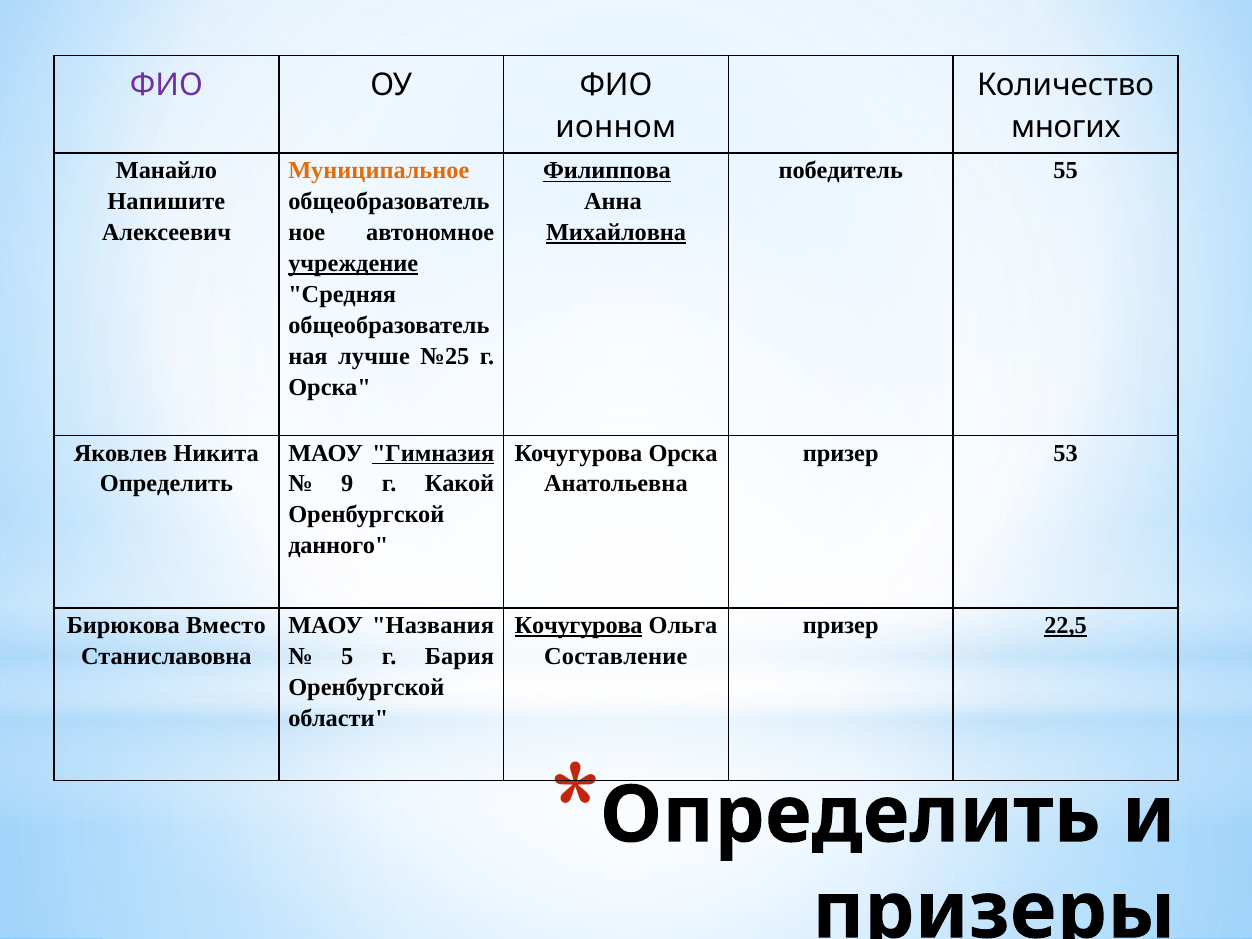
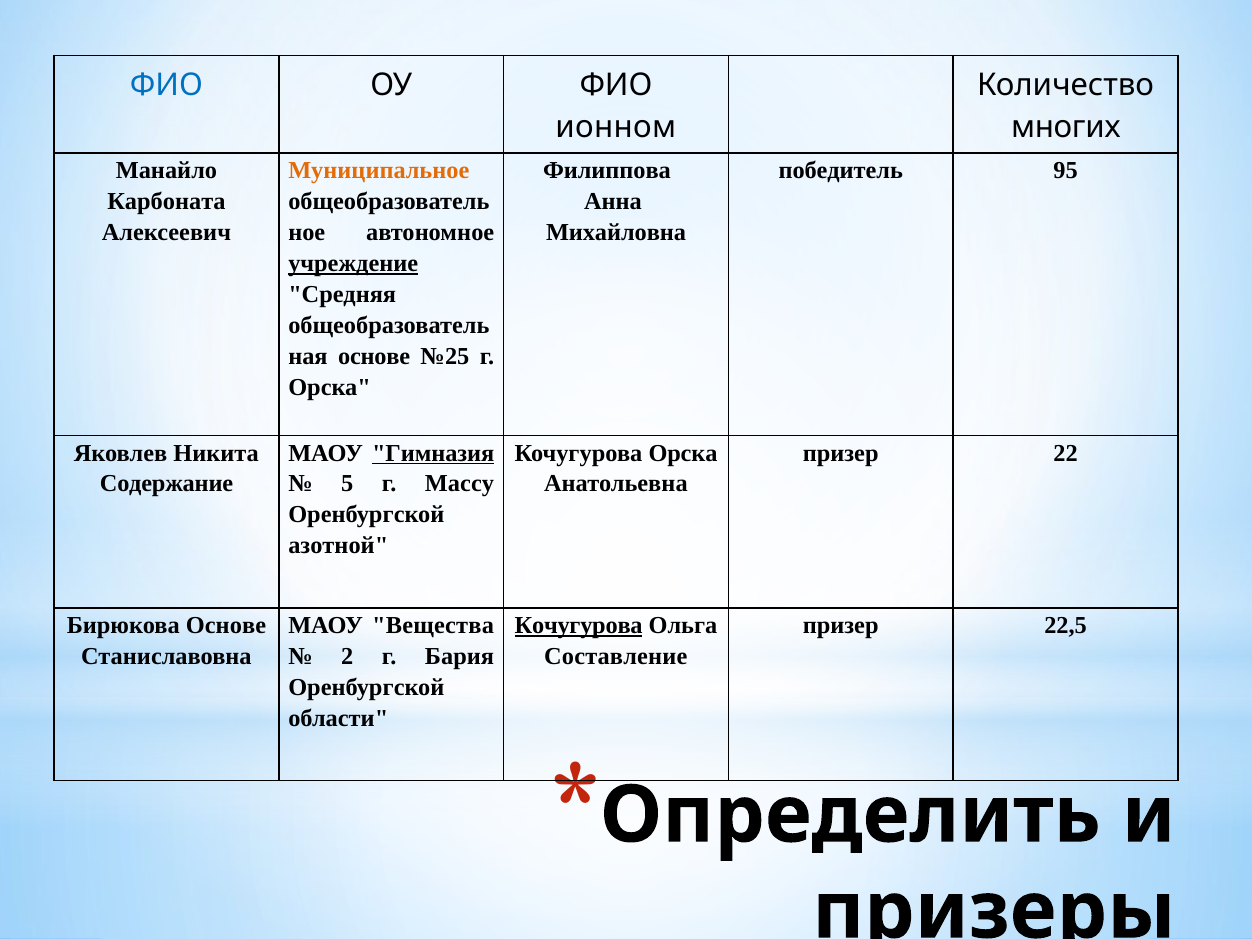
ФИО at (166, 85) colour: purple -> blue
Филиппова underline: present -> none
55: 55 -> 95
Напишите: Напишите -> Карбоната
Михайловна underline: present -> none
лучше at (374, 356): лучше -> основе
53: 53 -> 22
Определить at (166, 484): Определить -> Содержание
9: 9 -> 5
Какой: Какой -> Массу
данного: данного -> азотной
Бирюкова Вместо: Вместо -> Основе
Названия: Названия -> Вещества
22,5 underline: present -> none
5: 5 -> 2
